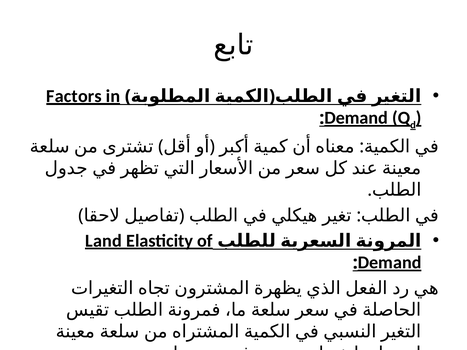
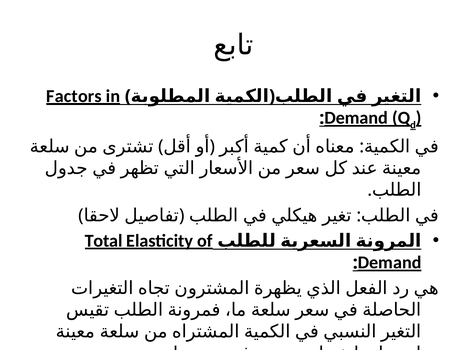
Land: Land -> Total
